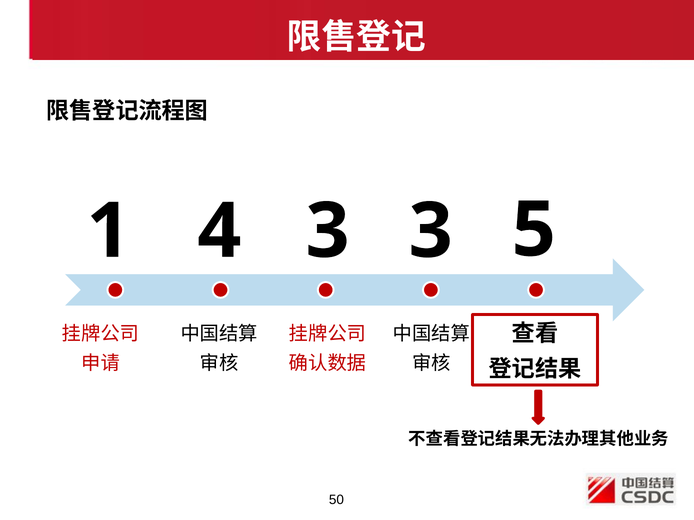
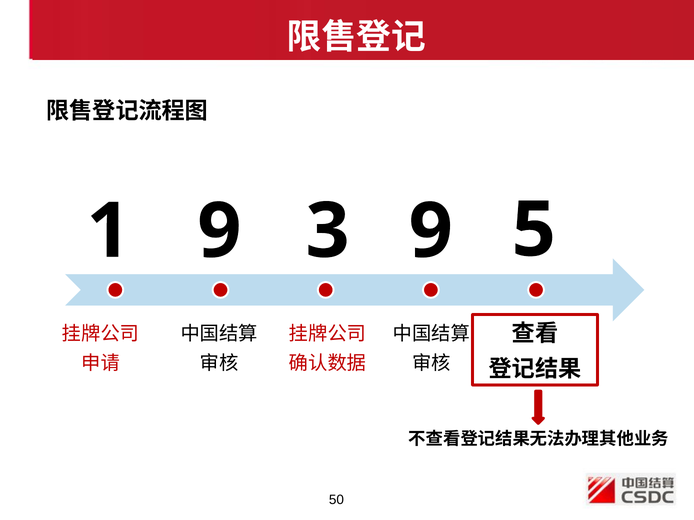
1 4: 4 -> 9
3 3: 3 -> 9
